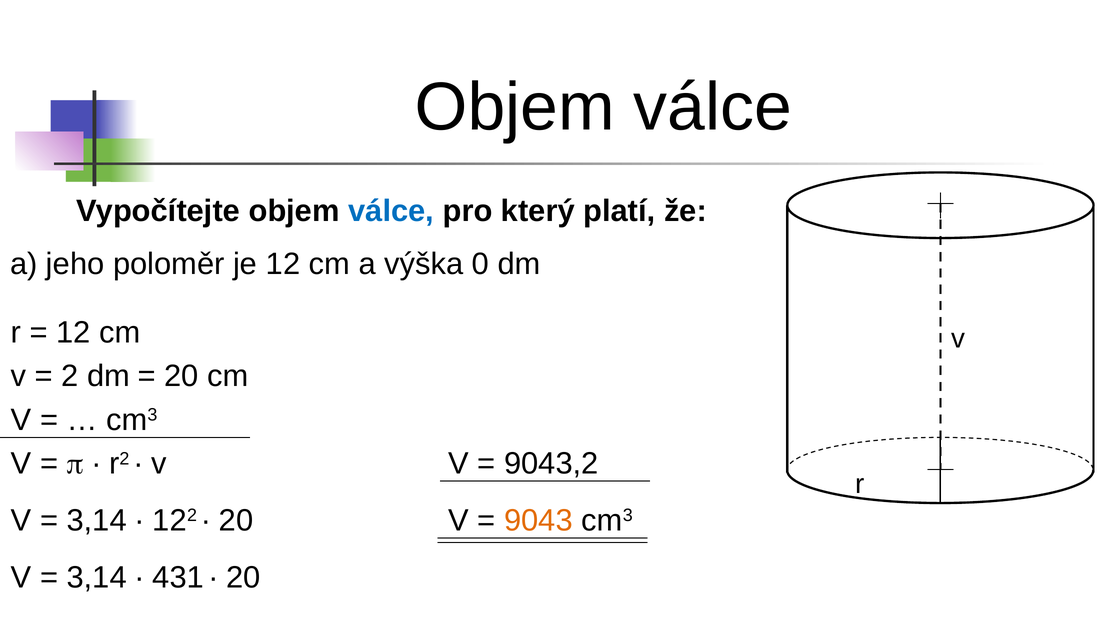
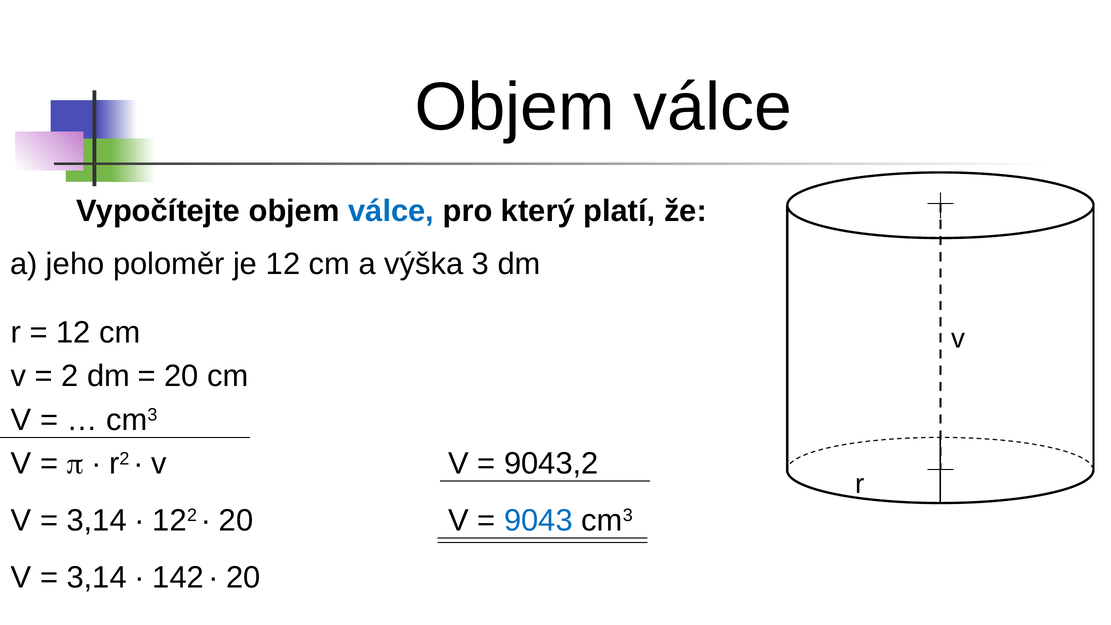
0: 0 -> 3
9043 colour: orange -> blue
431: 431 -> 142
